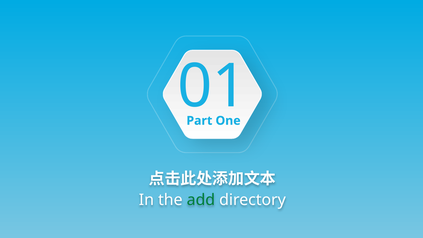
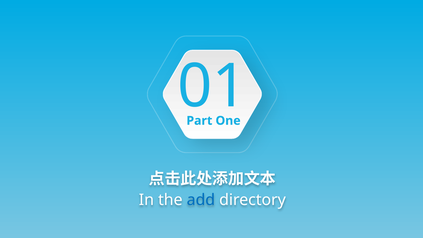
add colour: green -> blue
